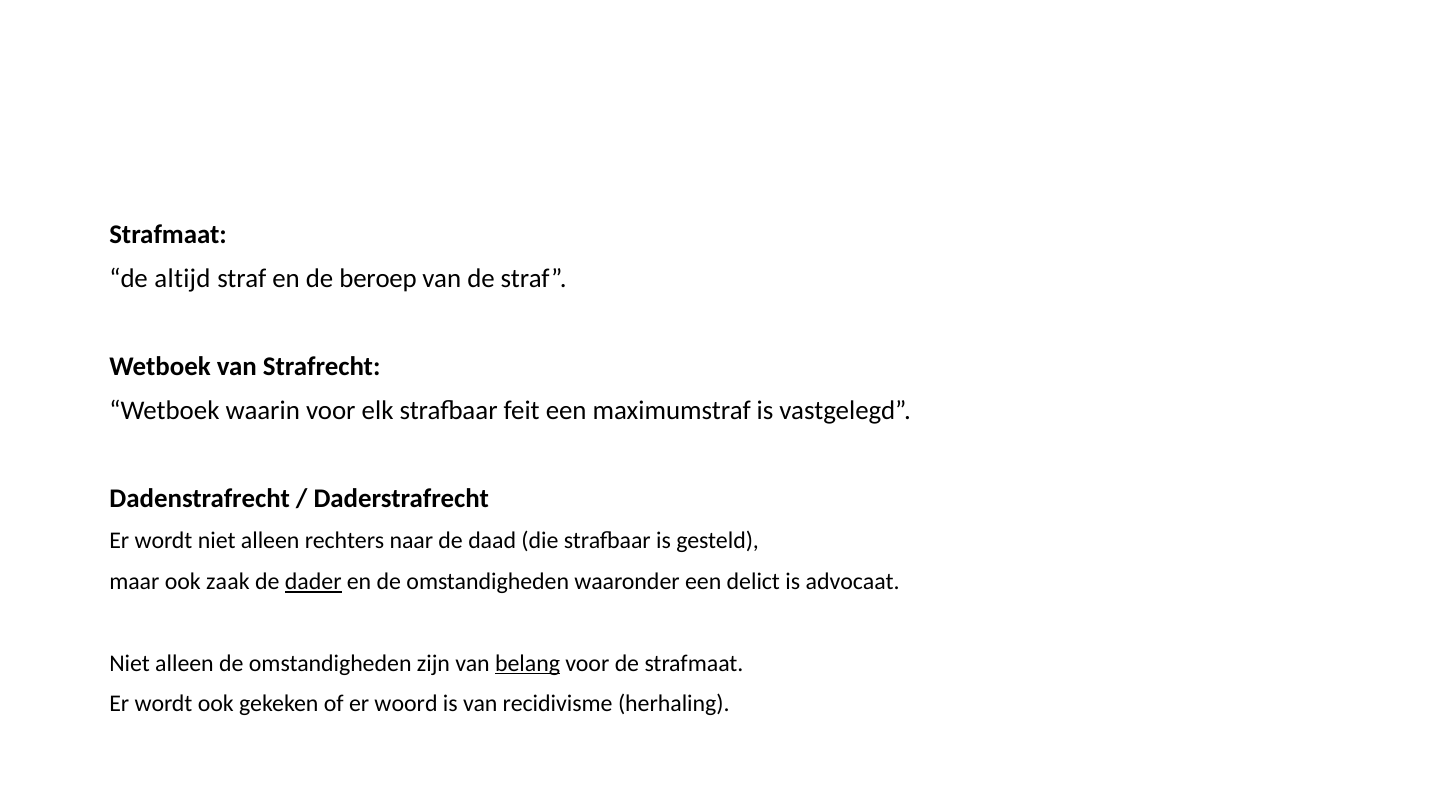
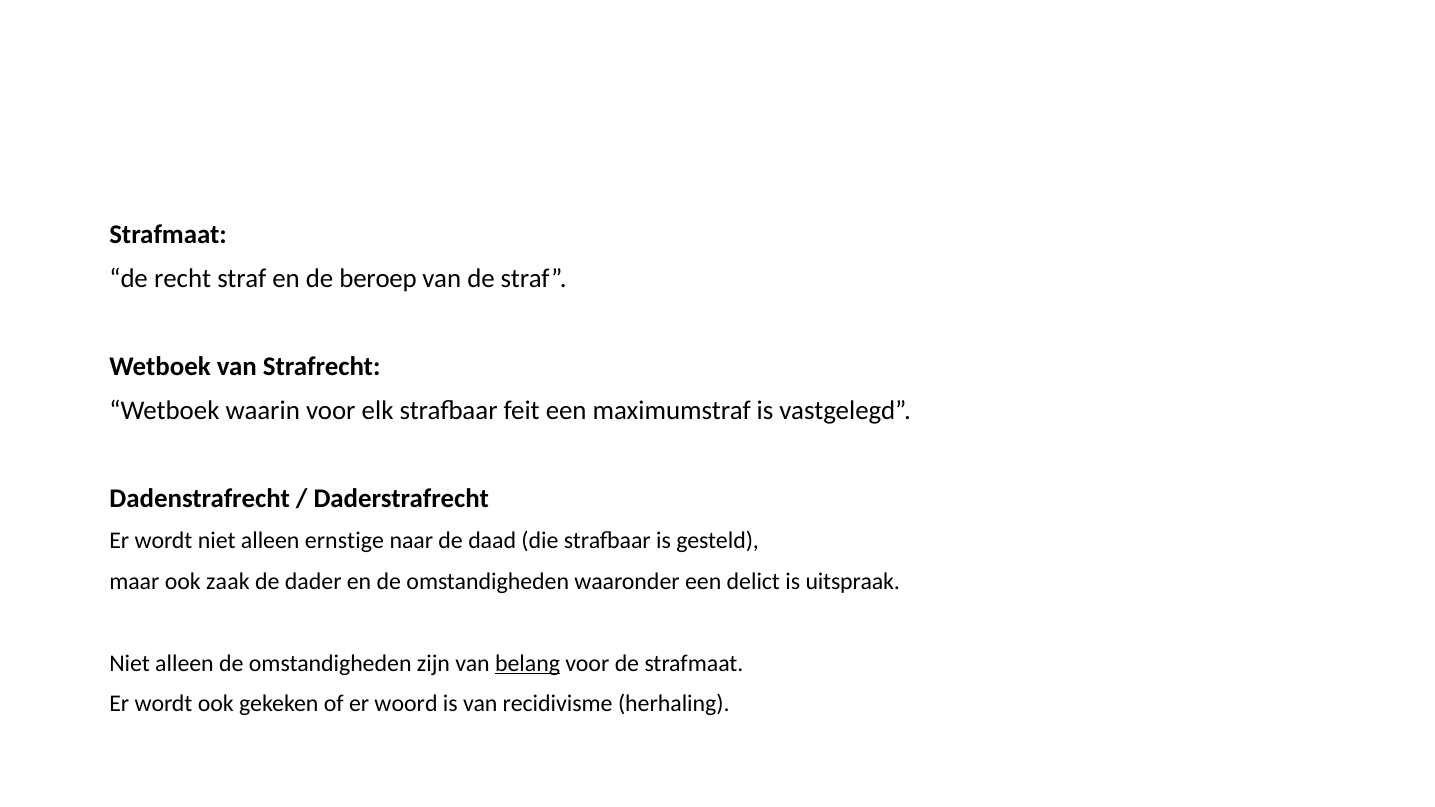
altijd: altijd -> recht
rechters: rechters -> ernstige
dader underline: present -> none
advocaat: advocaat -> uitspraak
